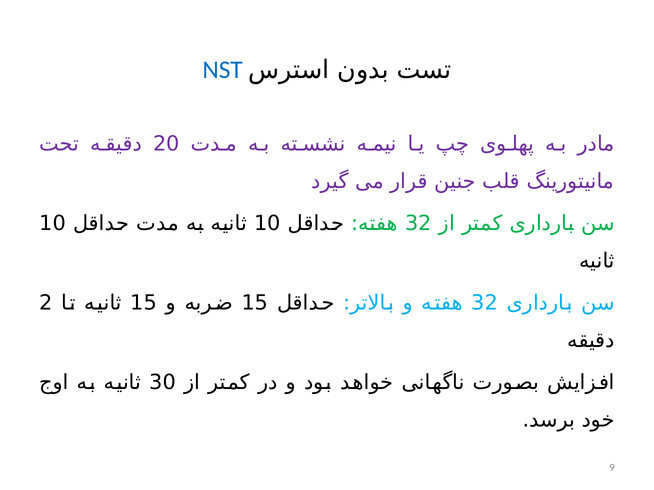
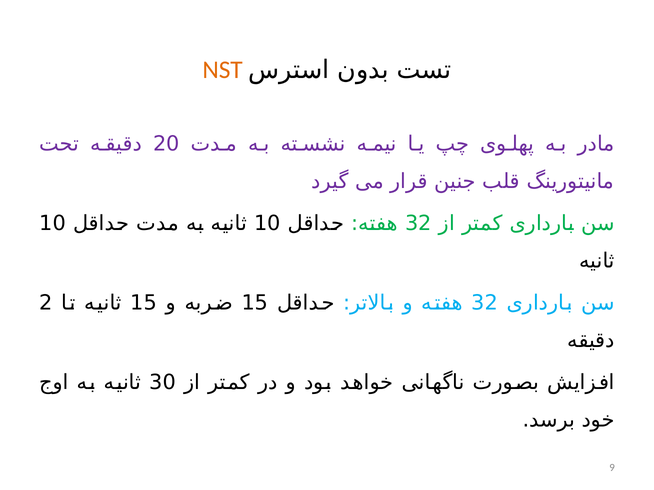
NST colour: blue -> orange
